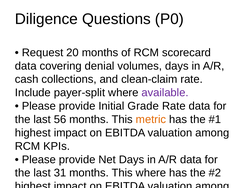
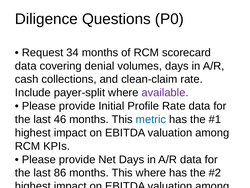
20: 20 -> 34
Grade: Grade -> Profile
56: 56 -> 46
metric at (151, 119) colour: orange -> blue
31: 31 -> 86
